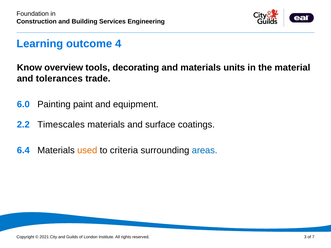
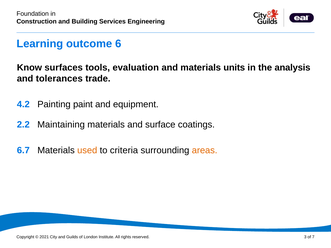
4: 4 -> 6
overview: overview -> surfaces
decorating: decorating -> evaluation
material: material -> analysis
6.0: 6.0 -> 4.2
Timescales: Timescales -> Maintaining
6.4: 6.4 -> 6.7
areas colour: blue -> orange
